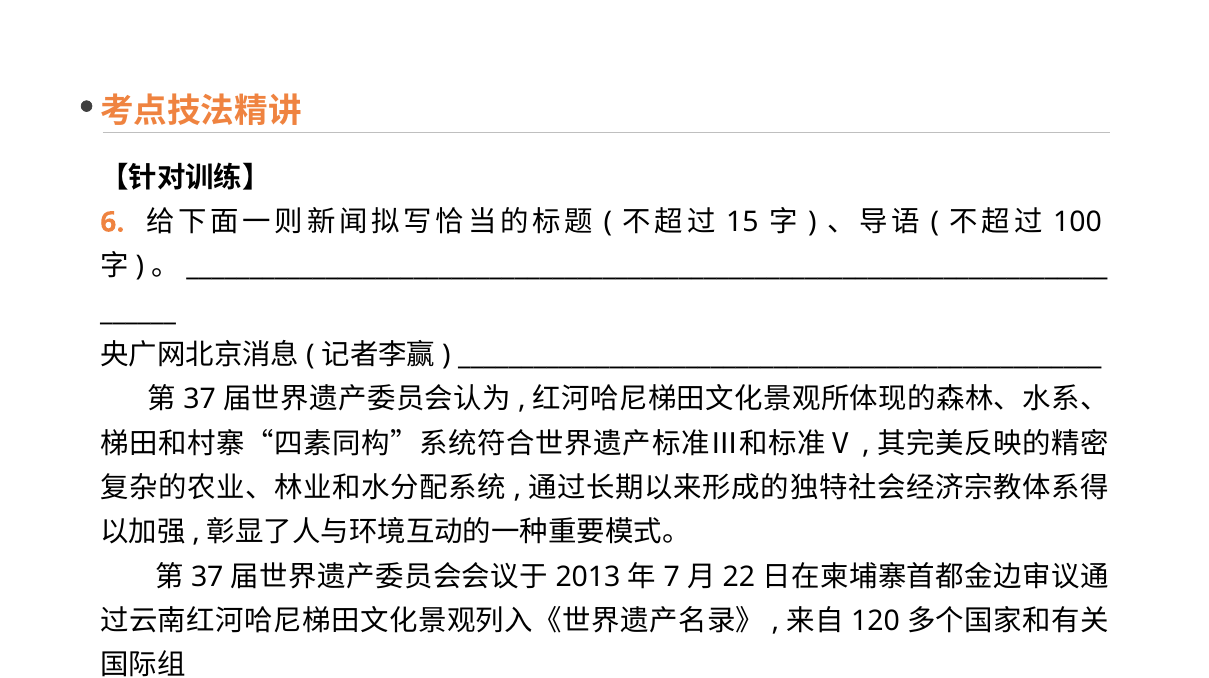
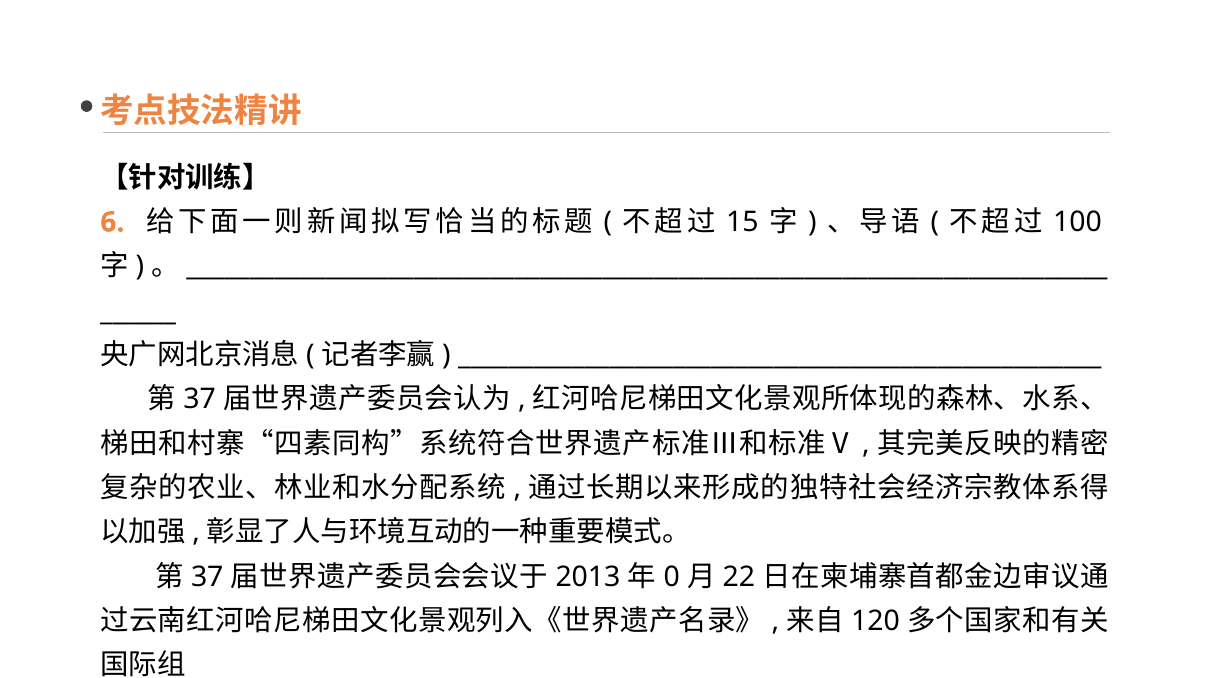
7: 7 -> 0
